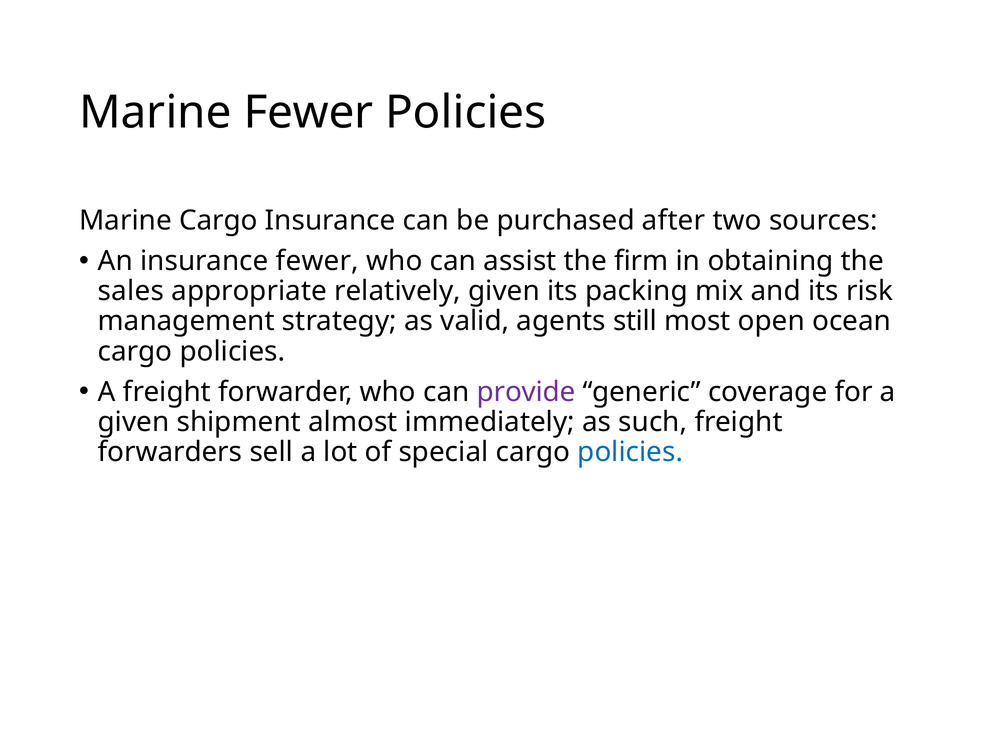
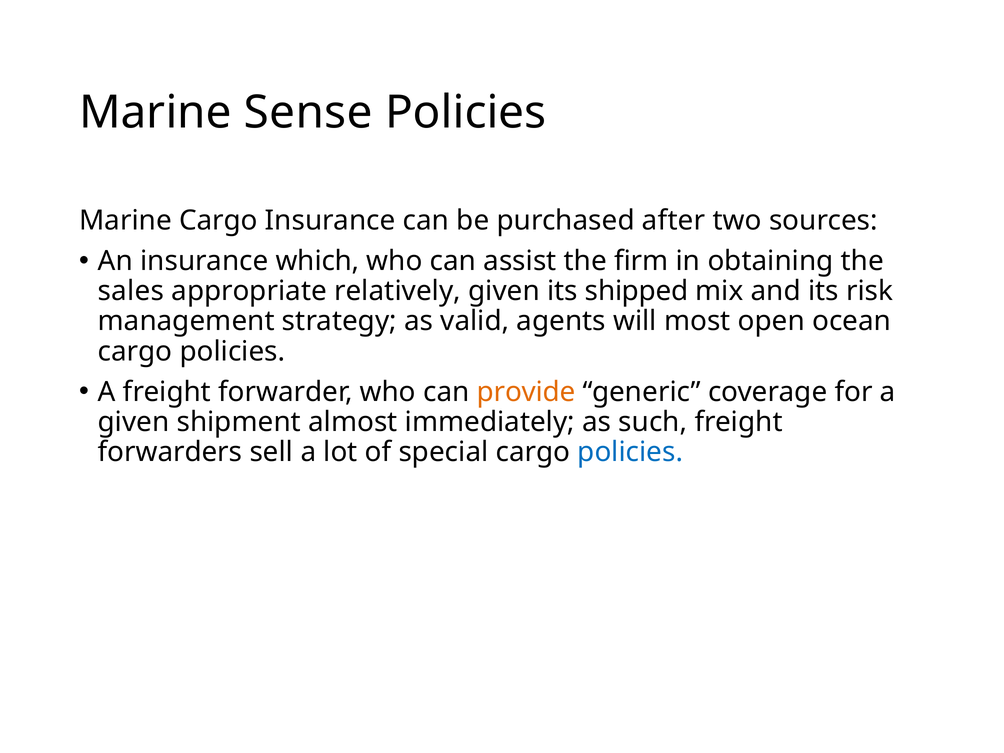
Marine Fewer: Fewer -> Sense
insurance fewer: fewer -> which
packing: packing -> shipped
still: still -> will
provide colour: purple -> orange
